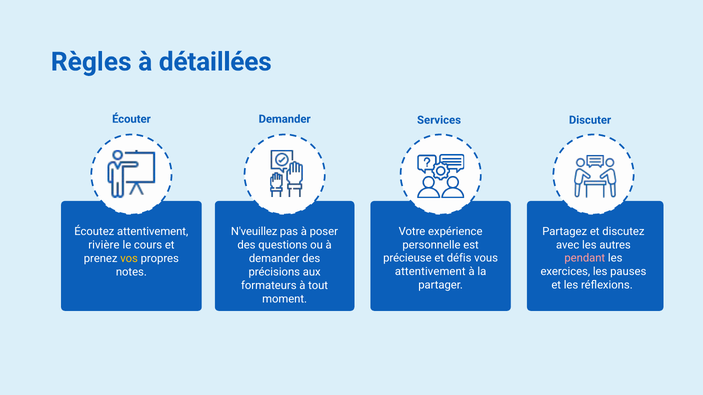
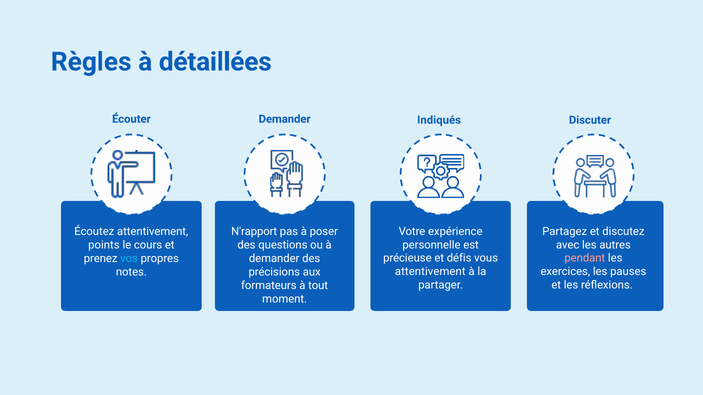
Services: Services -> Indiqués
N'veuillez: N'veuillez -> N'rapport
rivière: rivière -> points
vos colour: yellow -> light blue
